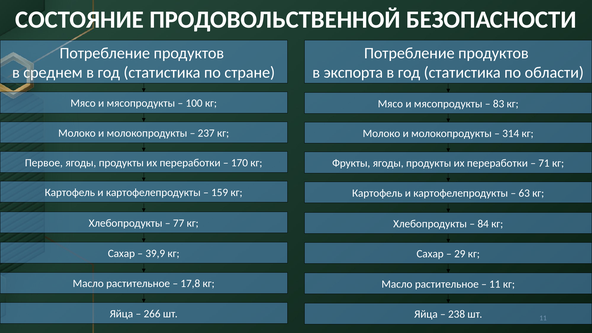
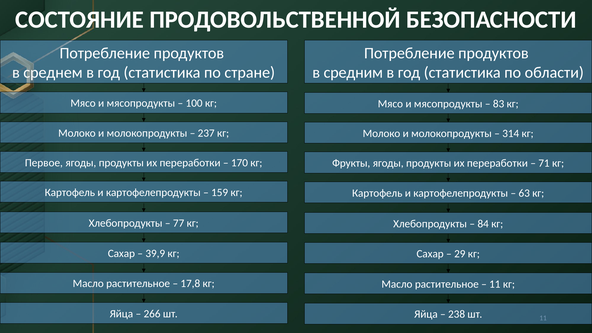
экспорта: экспорта -> средним
